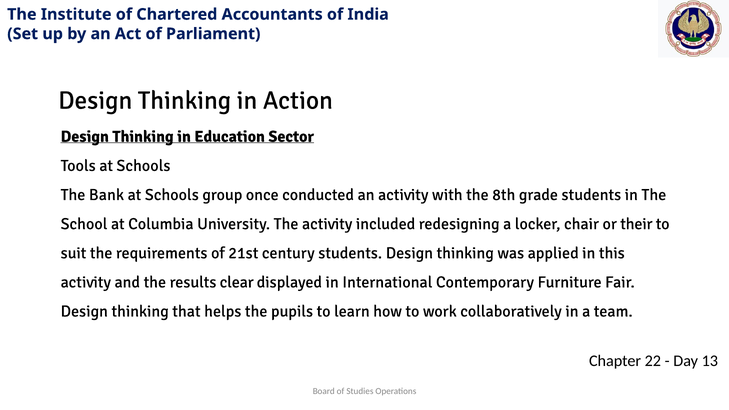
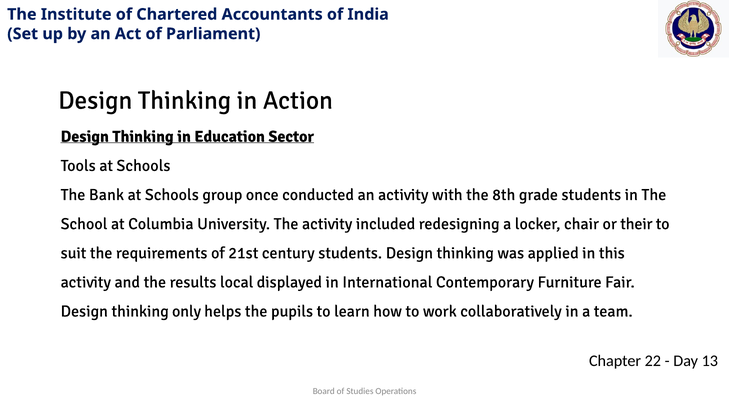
clear: clear -> local
that: that -> only
